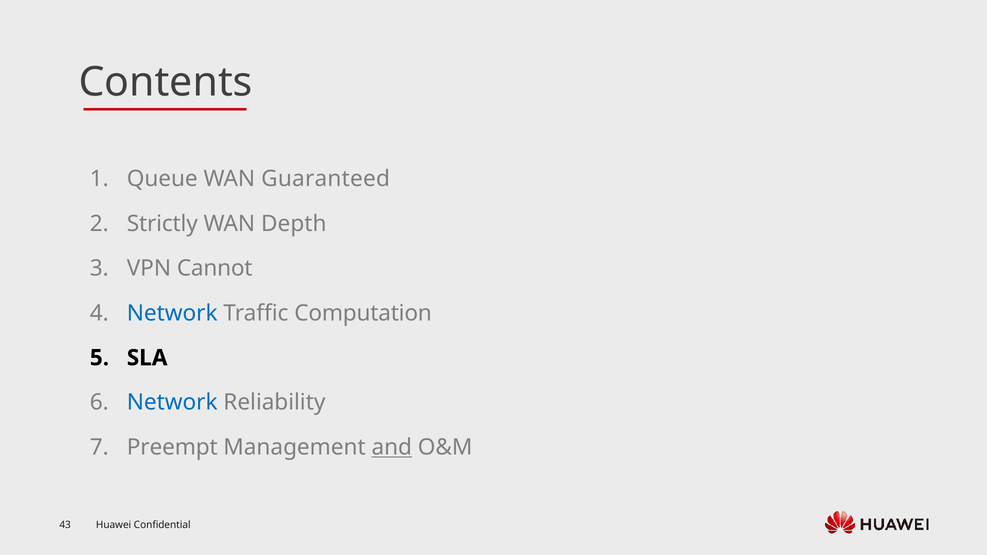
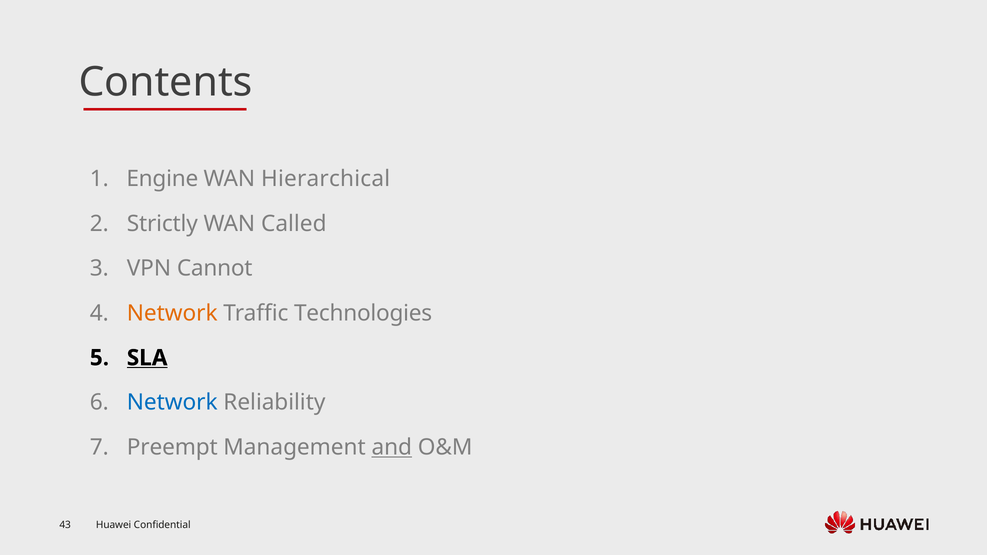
Queue: Queue -> Engine
Guaranteed: Guaranteed -> Hierarchical
Depth: Depth -> Called
Network at (172, 313) colour: blue -> orange
Computation: Computation -> Technologies
SLA underline: none -> present
